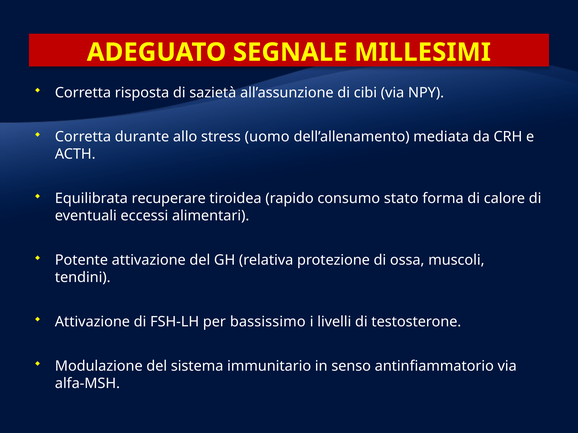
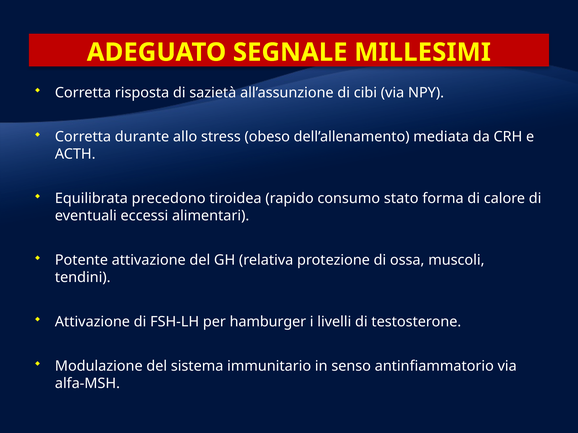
uomo: uomo -> obeso
recuperare: recuperare -> precedono
bassissimo: bassissimo -> hamburger
